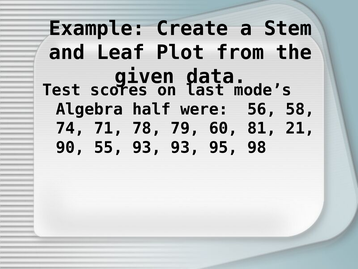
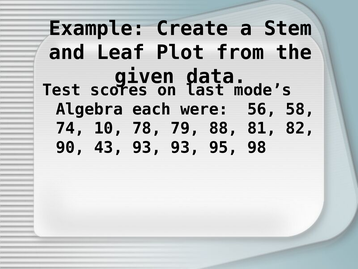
half: half -> each
71: 71 -> 10
60: 60 -> 88
21: 21 -> 82
55: 55 -> 43
